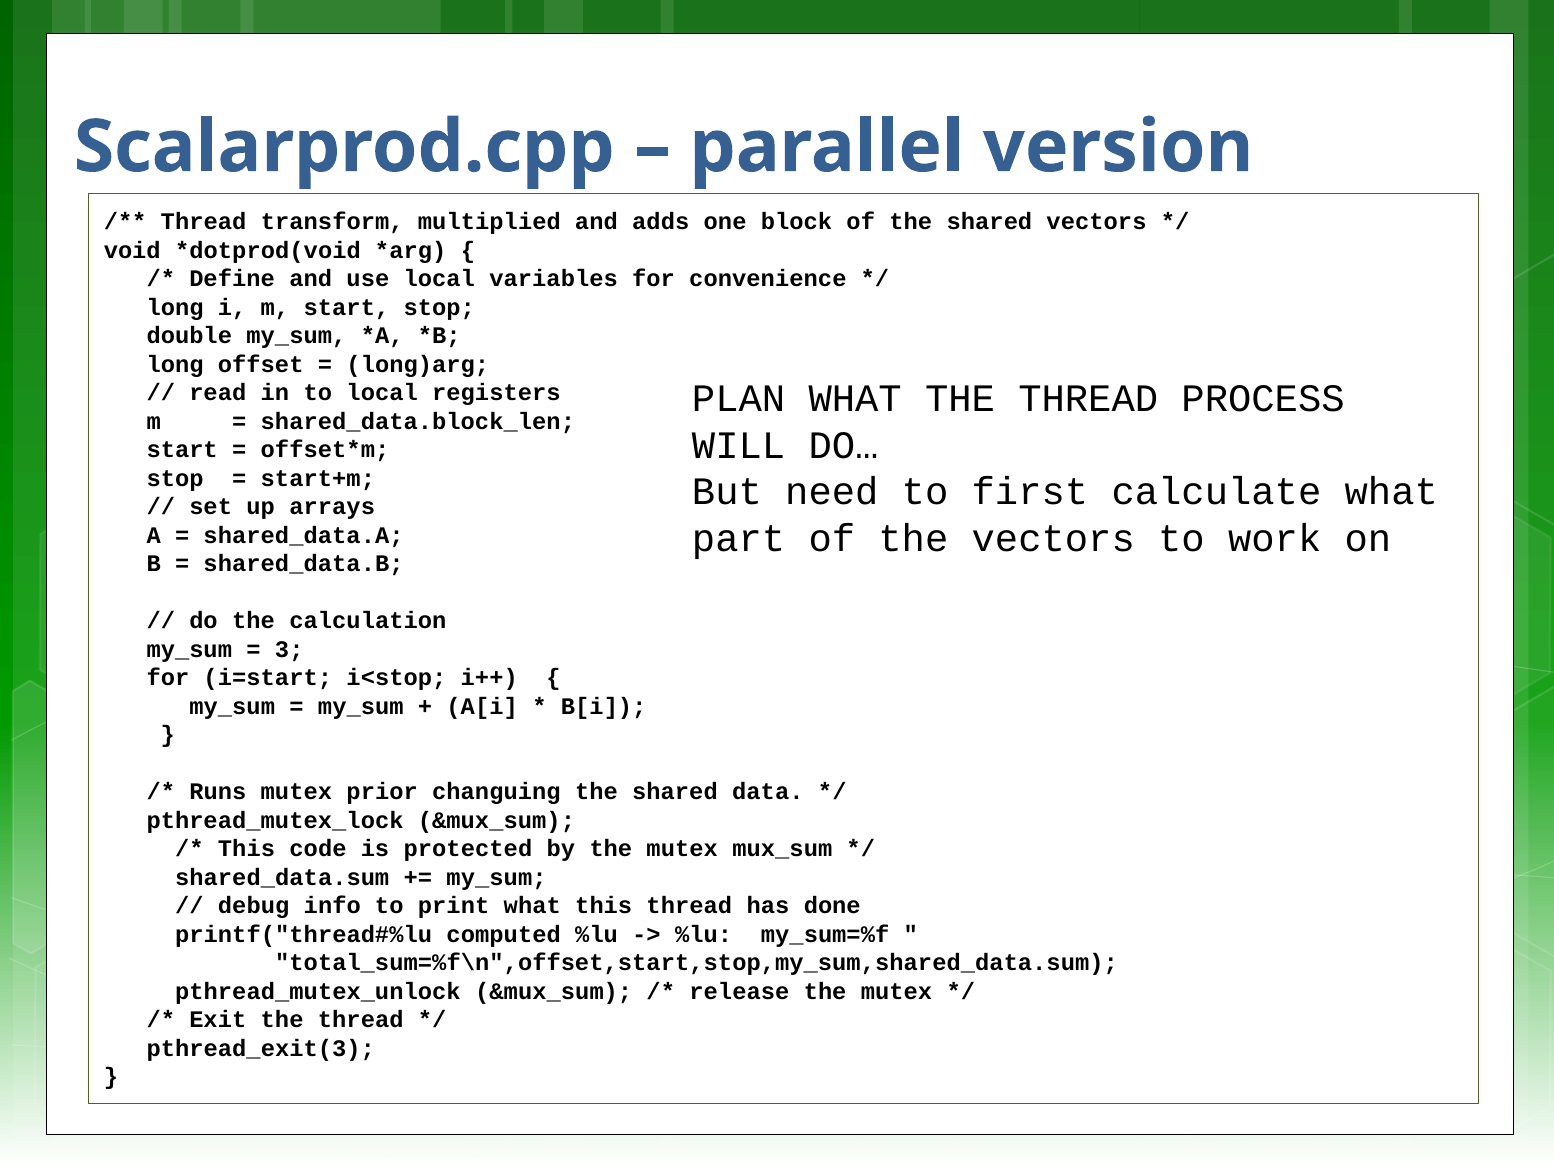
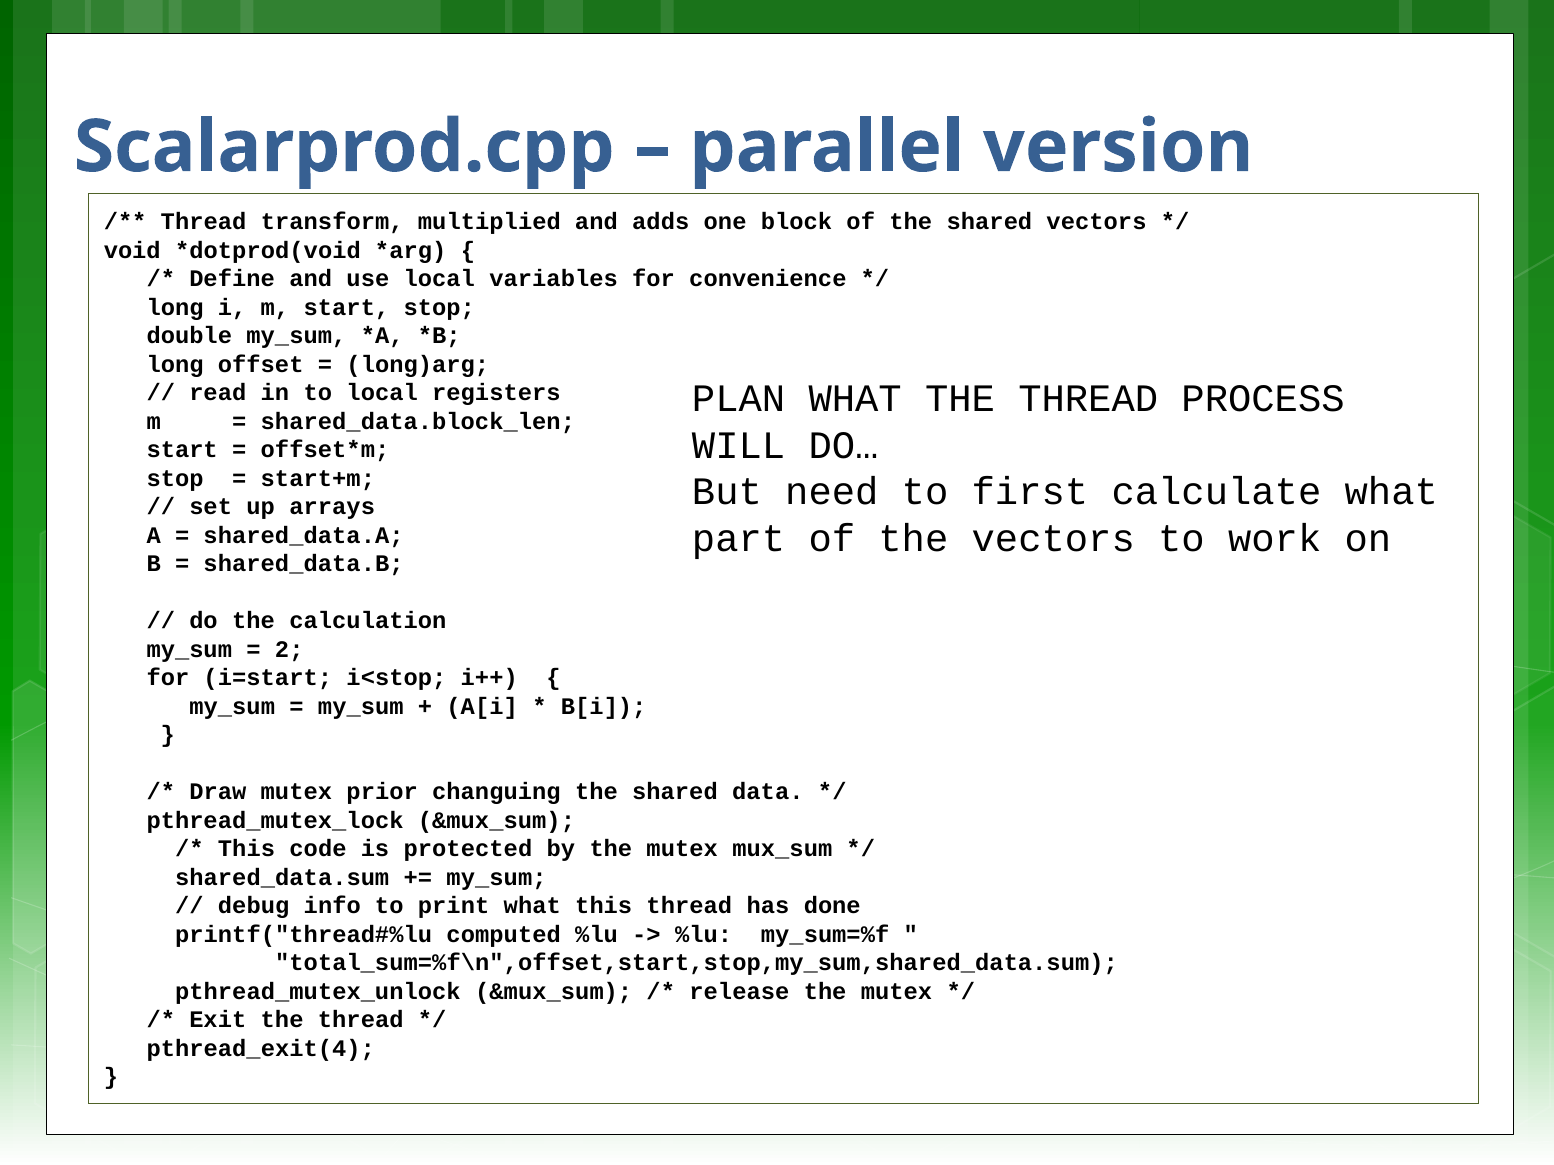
3: 3 -> 2
Runs: Runs -> Draw
pthread_exit(3: pthread_exit(3 -> pthread_exit(4
